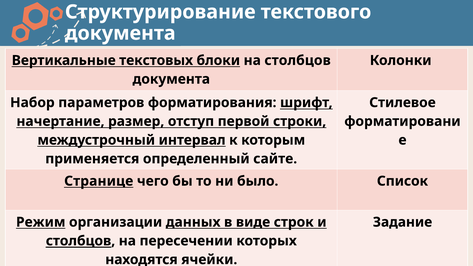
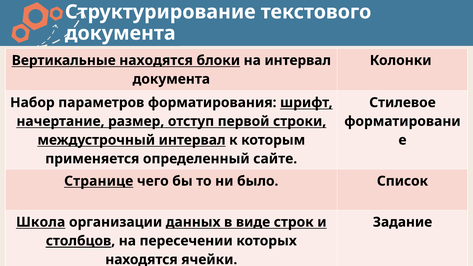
Вертикальные текстовых: текстовых -> находятся
на столбцов: столбцов -> интервал
Режим: Режим -> Школа
